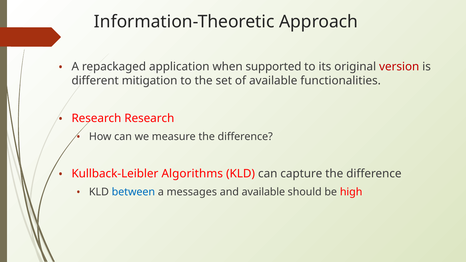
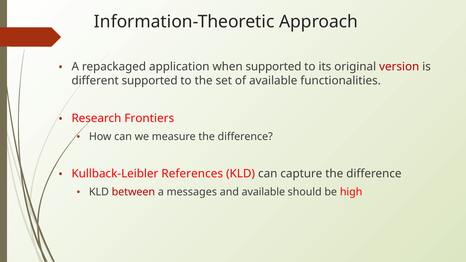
different mitigation: mitigation -> supported
Research Research: Research -> Frontiers
Algorithms: Algorithms -> References
between colour: blue -> red
